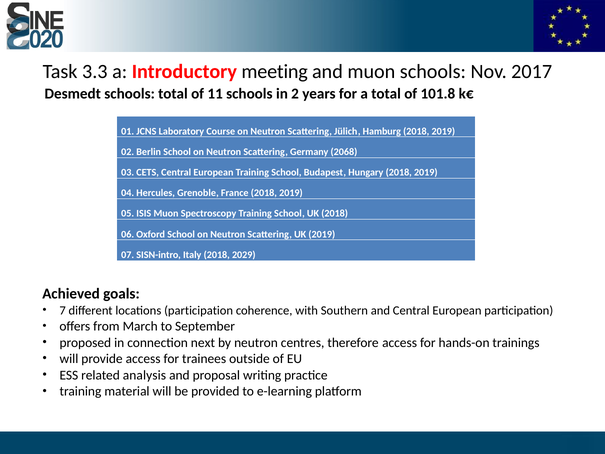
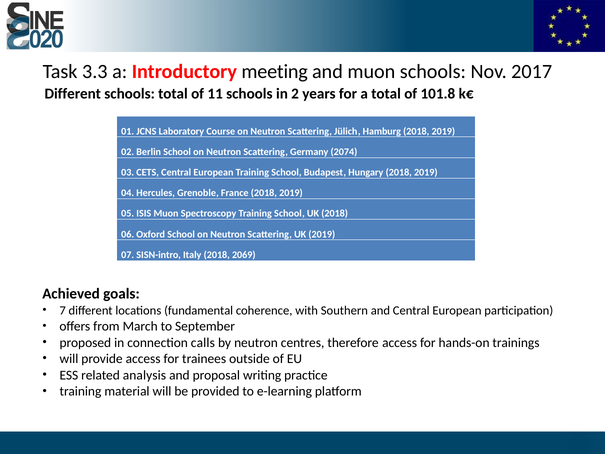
Desmedt at (73, 94): Desmedt -> Different
2068: 2068 -> 2074
2029: 2029 -> 2069
locations participation: participation -> fundamental
next: next -> calls
